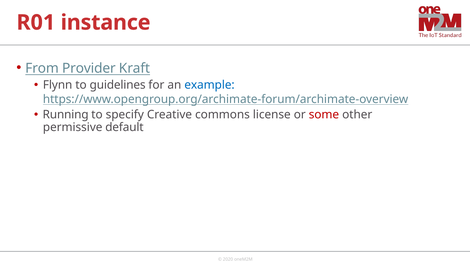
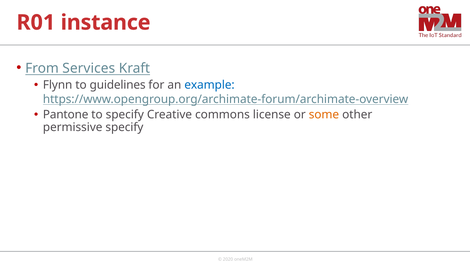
Provider: Provider -> Services
Running: Running -> Pantone
some colour: red -> orange
permissive default: default -> specify
